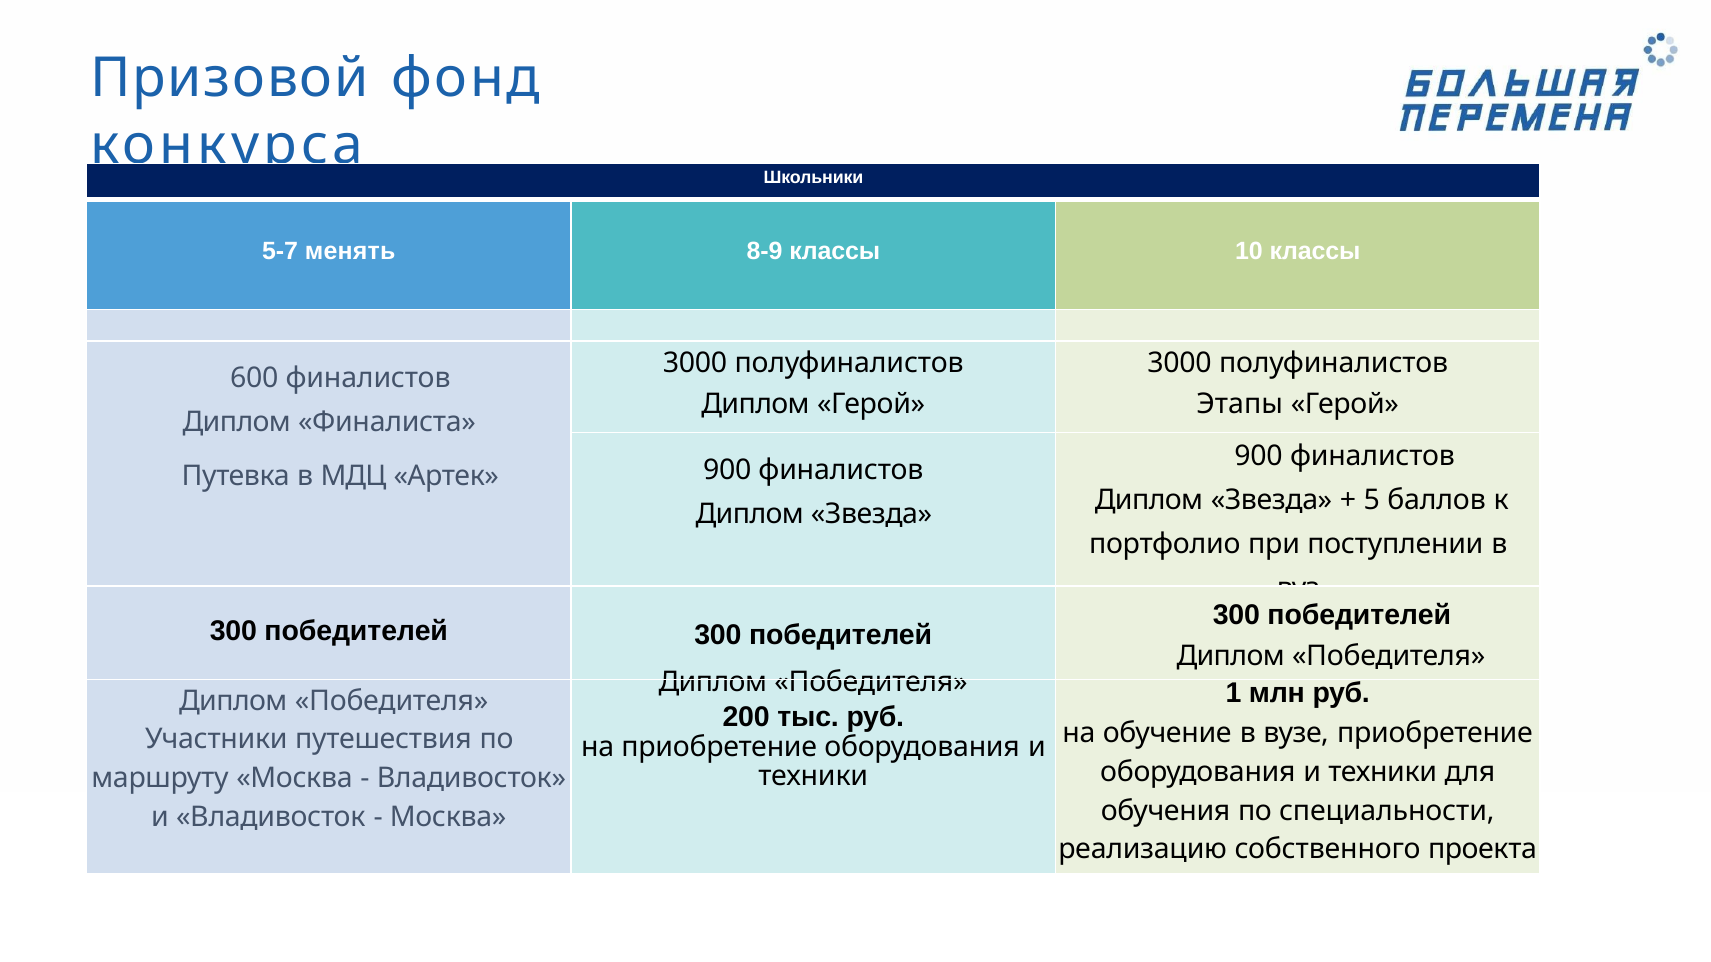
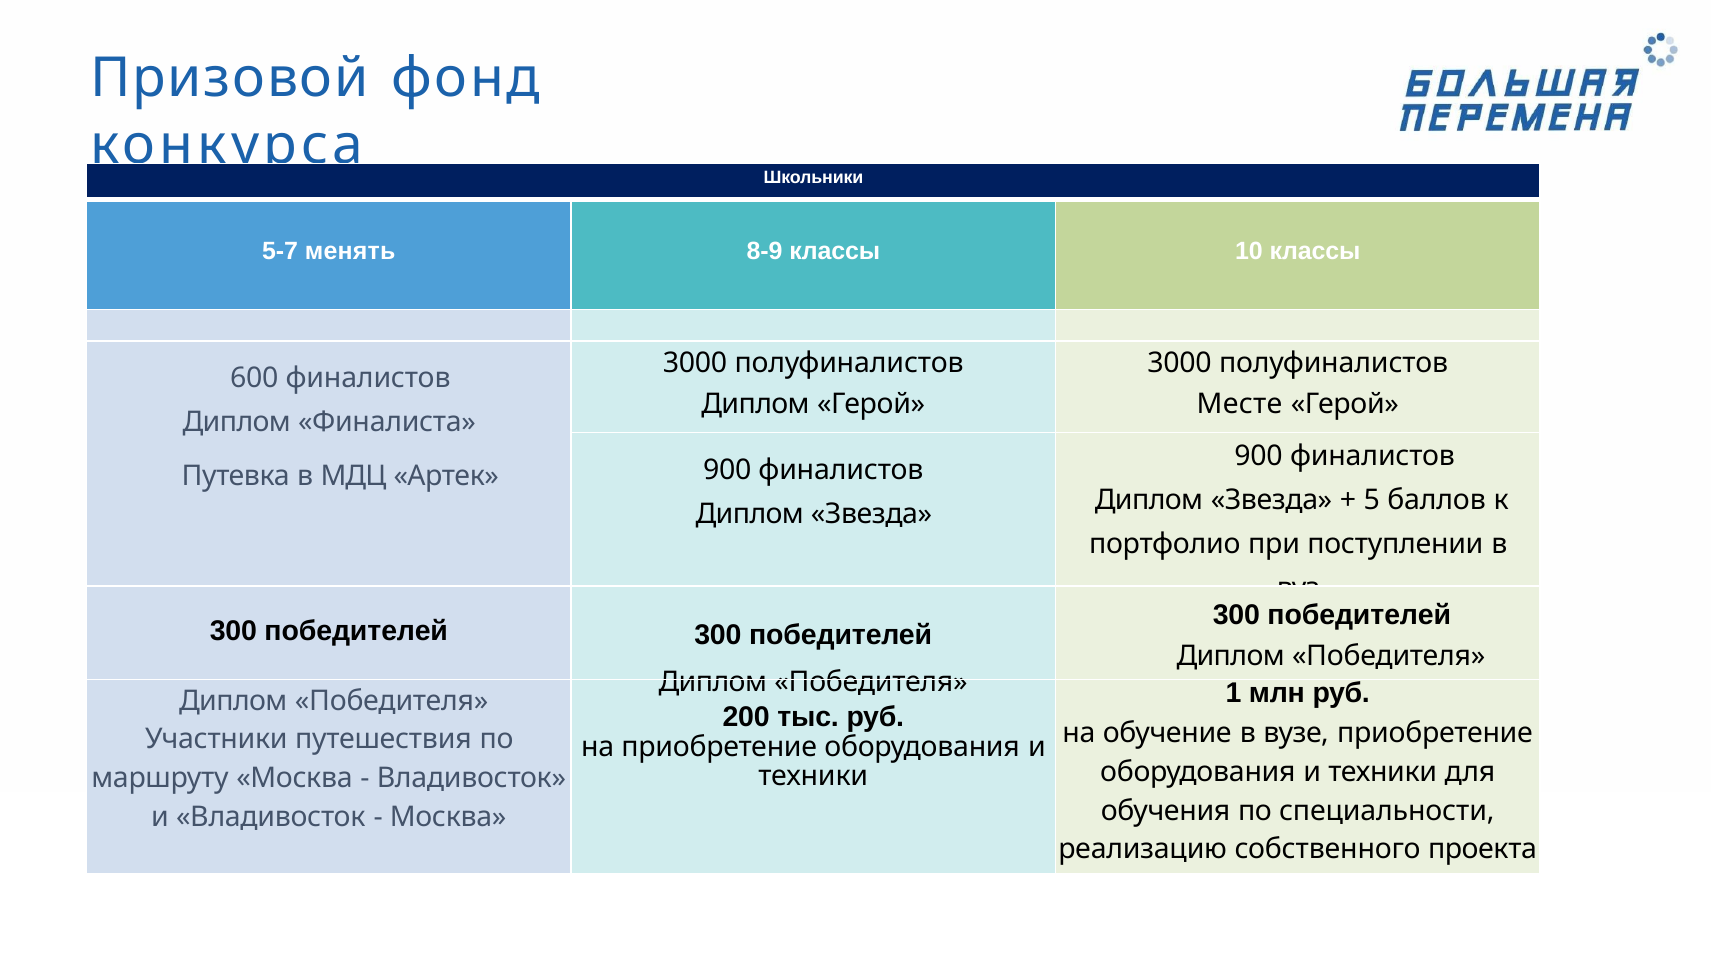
Этапы: Этапы -> Месте
